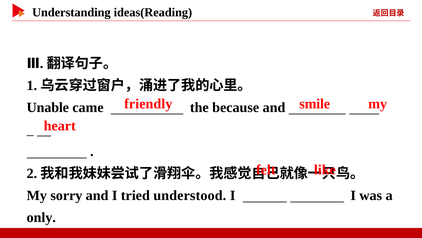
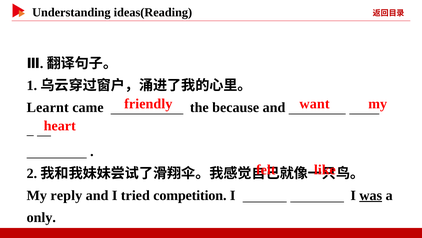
smile: smile -> want
Unable: Unable -> Learnt
sorry: sorry -> reply
understood: understood -> competition
was underline: none -> present
